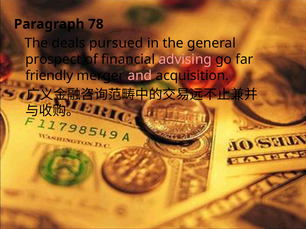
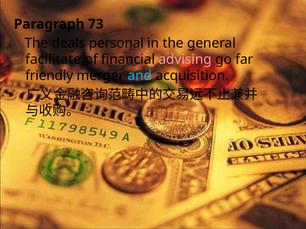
78: 78 -> 73
pursued: pursued -> personal
prospect: prospect -> facilitate
and colour: pink -> light blue
